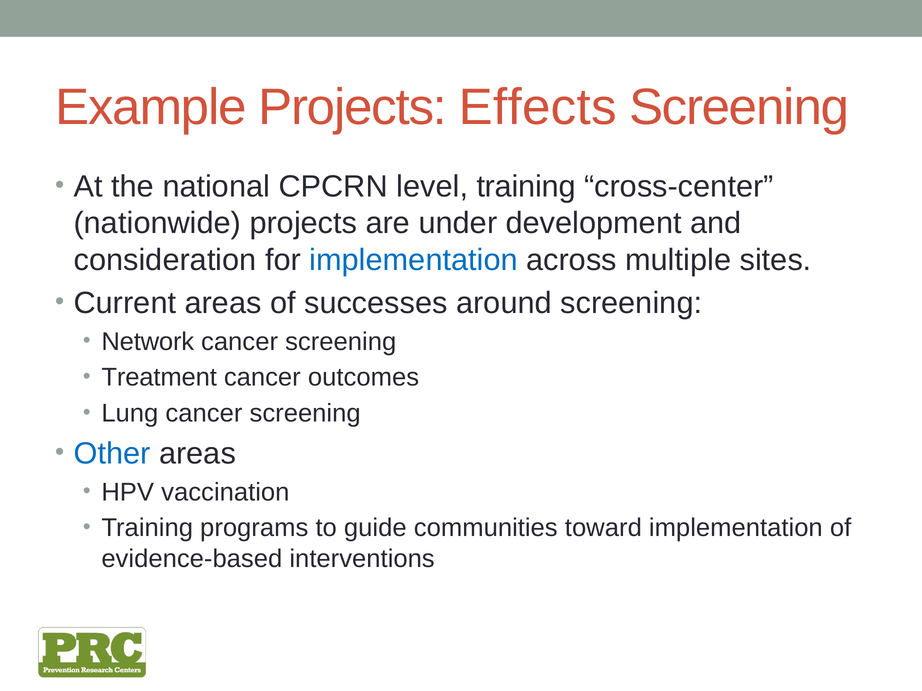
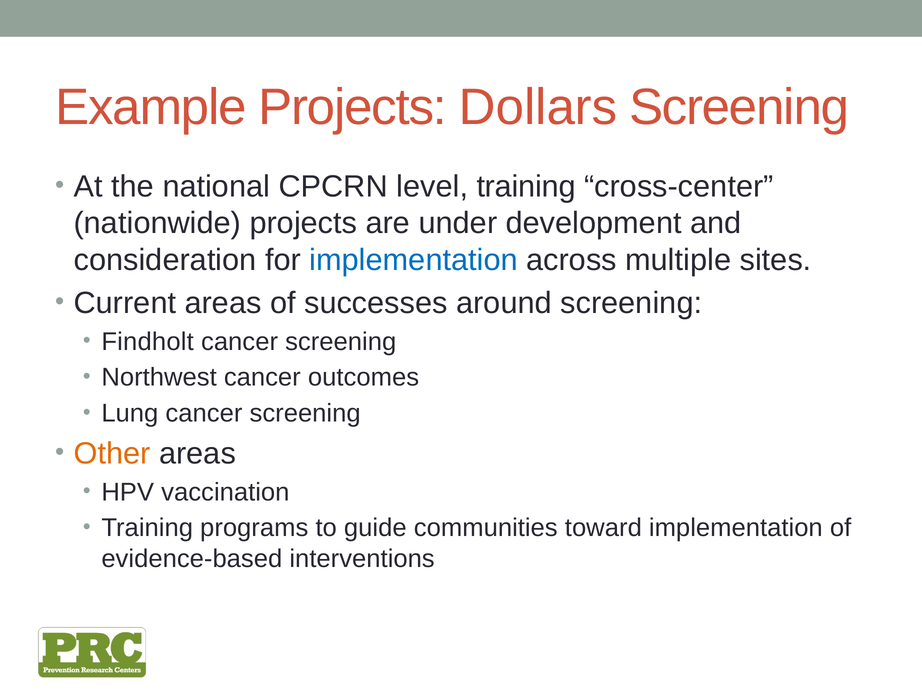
Effects: Effects -> Dollars
Network: Network -> Findholt
Treatment: Treatment -> Northwest
Other colour: blue -> orange
